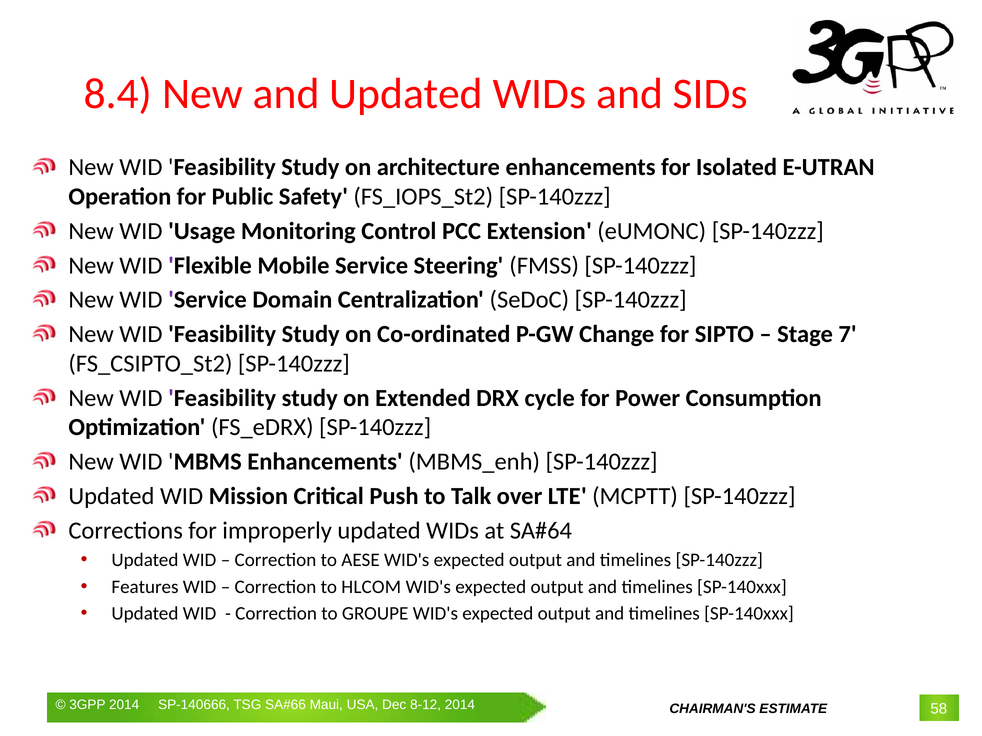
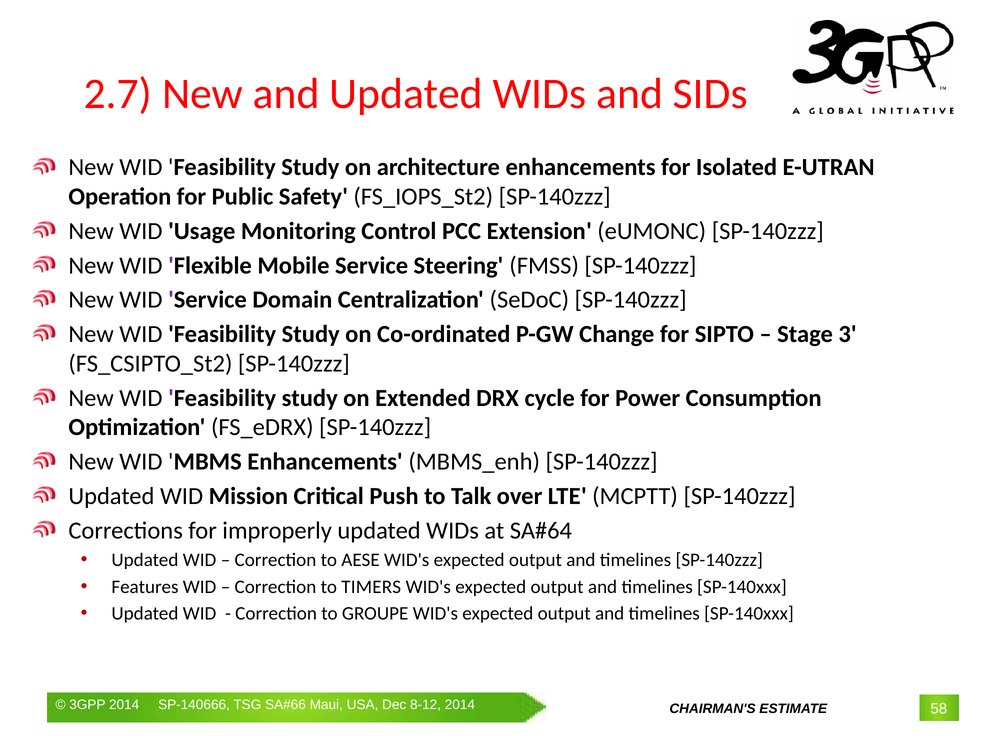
8.4: 8.4 -> 2.7
7: 7 -> 3
HLCOM: HLCOM -> TIMERS
